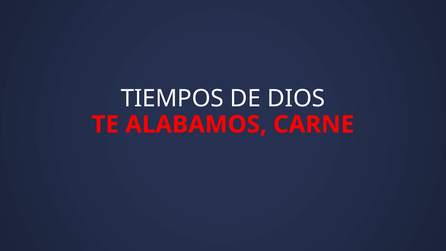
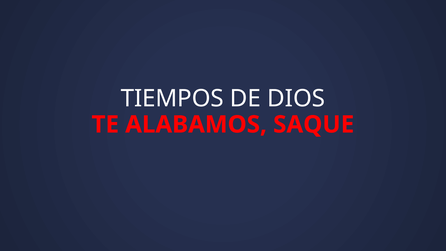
CARNE: CARNE -> SAQUE
